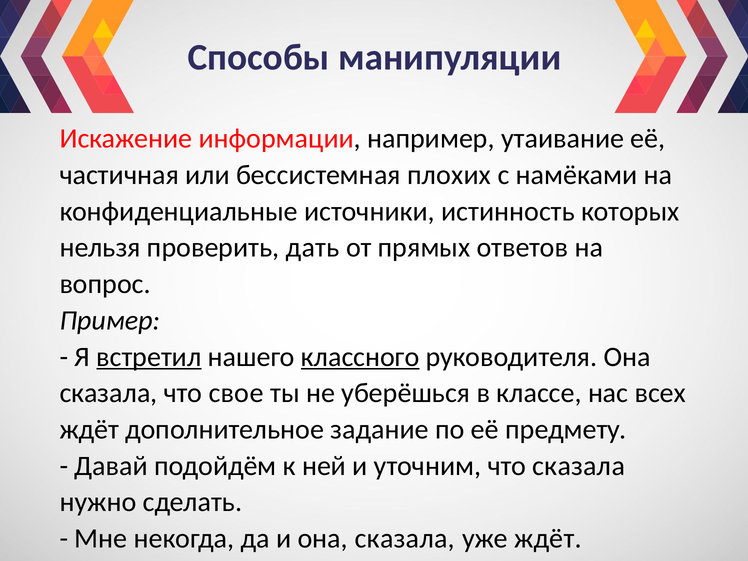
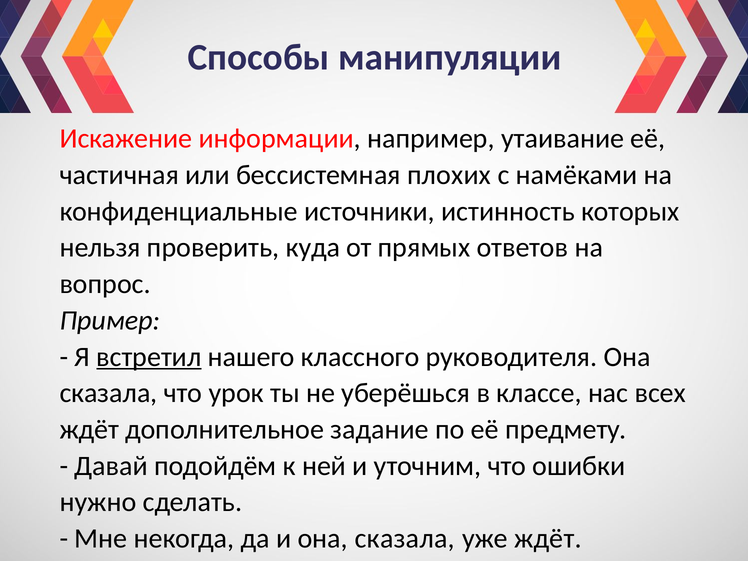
дать: дать -> куда
классного underline: present -> none
свое: свое -> урок
что сказала: сказала -> ошибки
